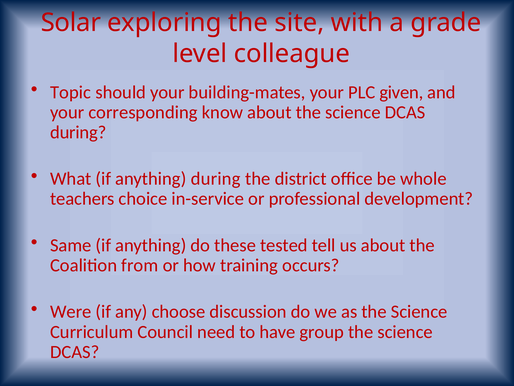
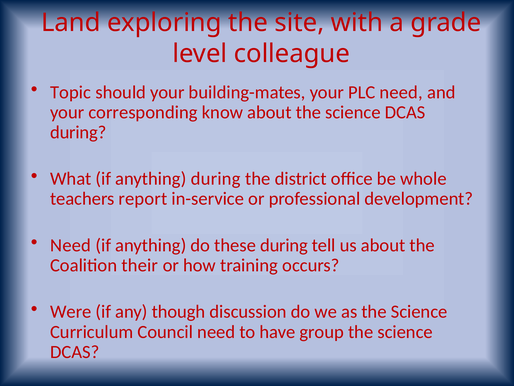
Solar: Solar -> Land
PLC given: given -> need
choice: choice -> report
Same at (71, 245): Same -> Need
these tested: tested -> during
from: from -> their
choose: choose -> though
